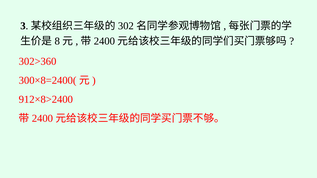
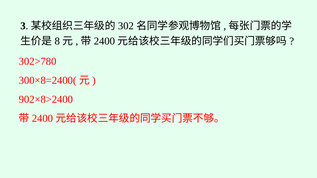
302>360: 302>360 -> 302>780
912×8>2400: 912×8>2400 -> 902×8>2400
